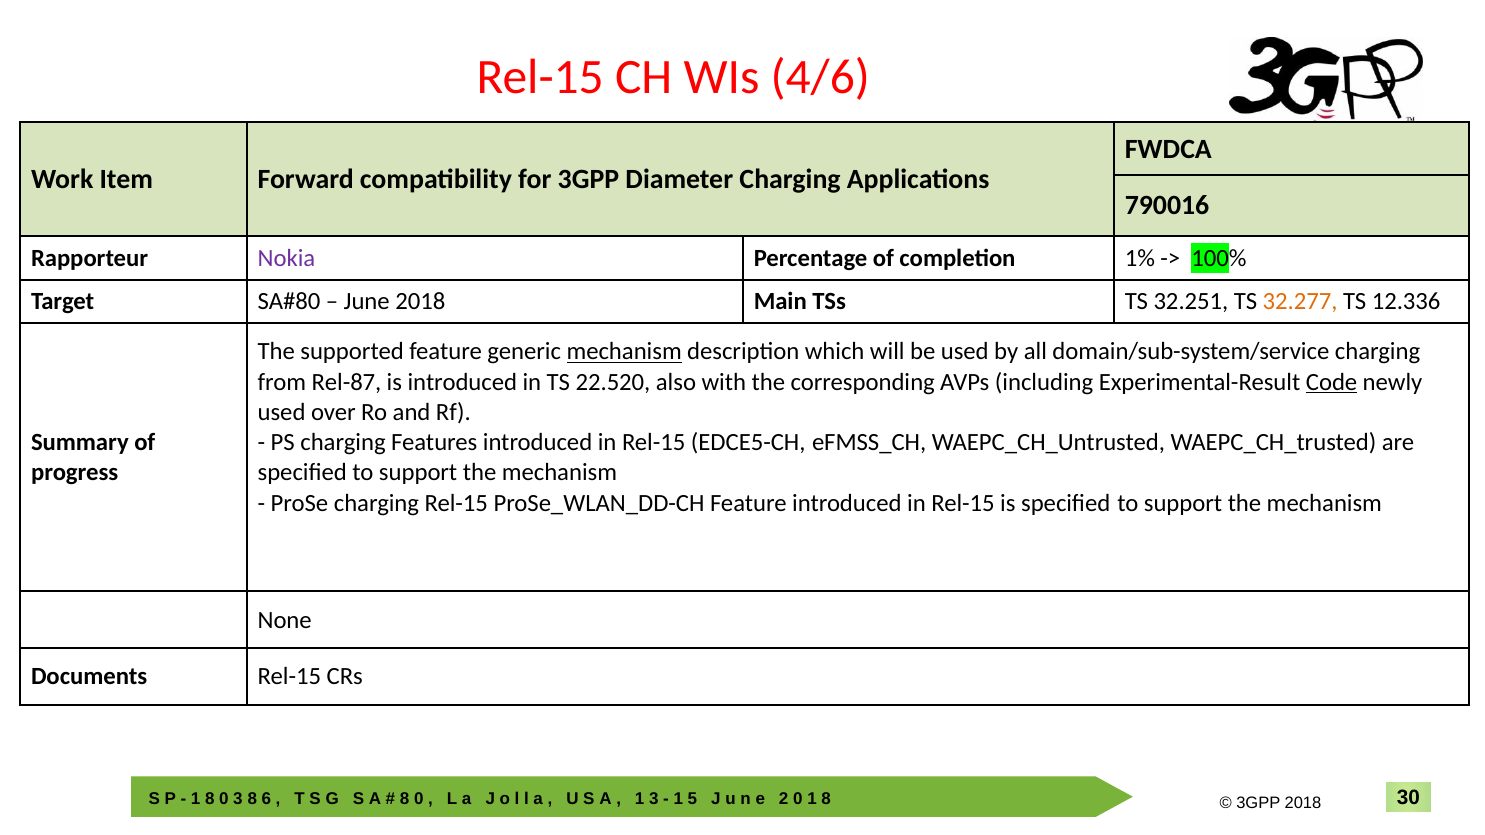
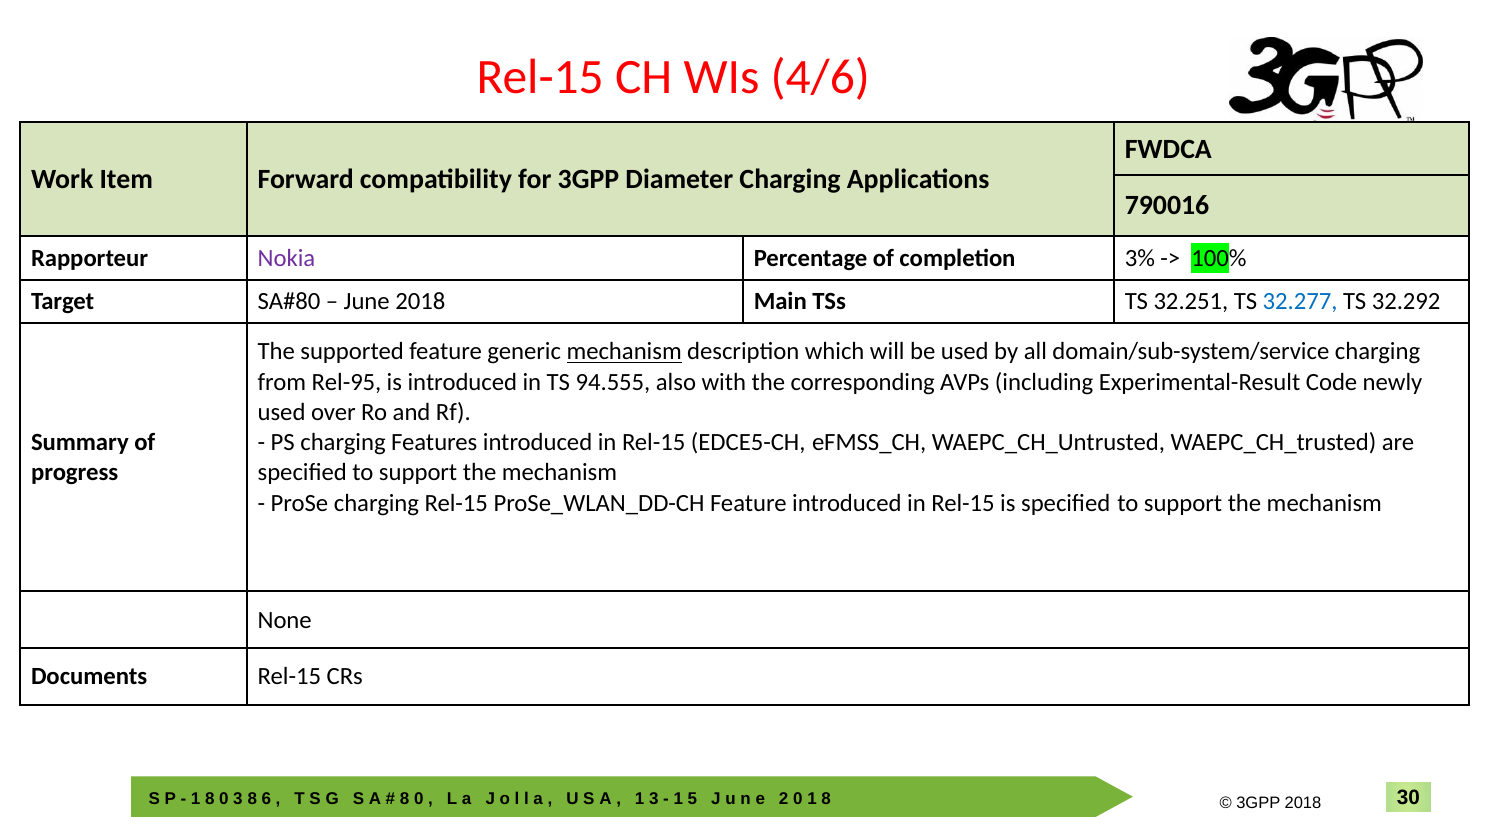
1%: 1% -> 3%
32.277 colour: orange -> blue
12.336: 12.336 -> 32.292
Rel-87: Rel-87 -> Rel-95
22.520: 22.520 -> 94.555
Code underline: present -> none
